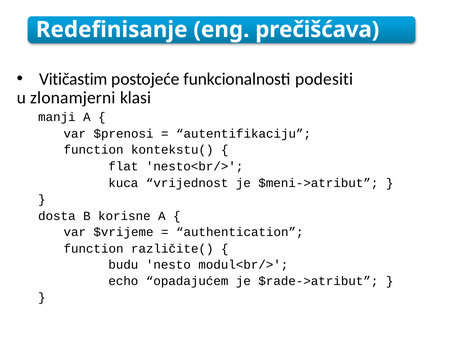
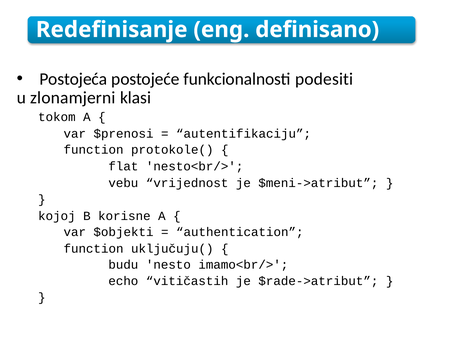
prečišćava: prečišćava -> definisano
Vitičastim: Vitičastim -> Postojeća
manji: manji -> tokom
kontekstu(: kontekstu( -> protokole(
kuca: kuca -> vebu
dosta: dosta -> kojoj
$vrijeme: $vrijeme -> $objekti
različite(: različite( -> uključuju(
modul<br/>: modul<br/> -> imamo<br/>
opadajućem: opadajućem -> vitičastih
